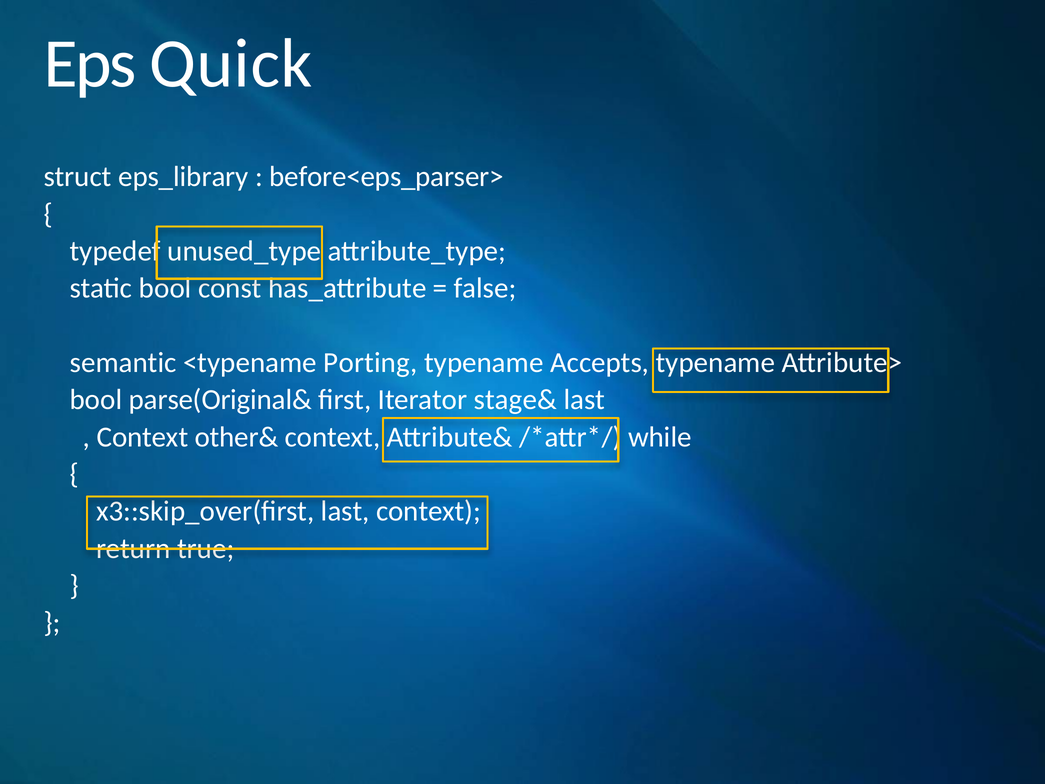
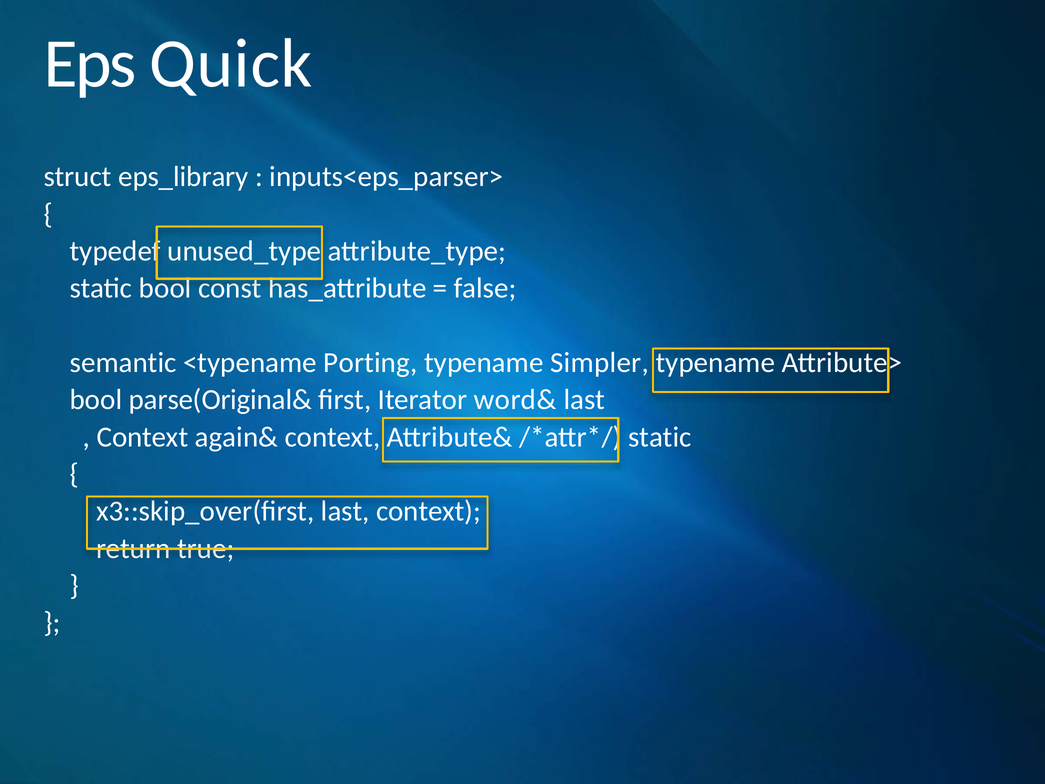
before<eps_parser>: before<eps_parser> -> inputs<eps_parser>
Accepts: Accepts -> Simpler
stage&: stage& -> word&
other&: other& -> again&
while at (660, 437): while -> static
